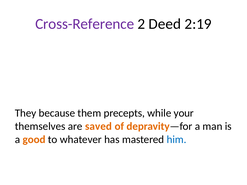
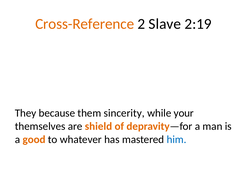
Cross-Reference colour: purple -> orange
Deed: Deed -> Slave
precepts: precepts -> sincerity
saved: saved -> shield
